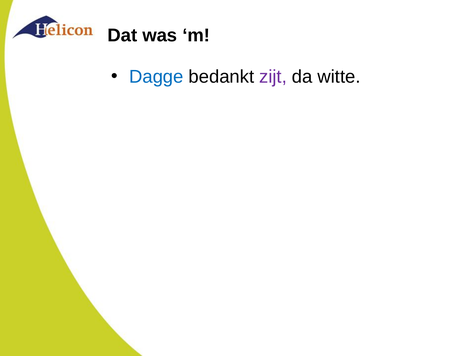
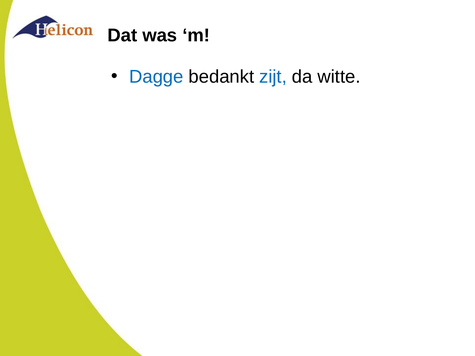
zijt colour: purple -> blue
